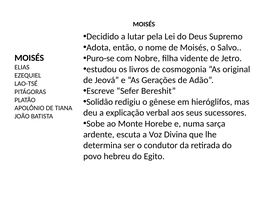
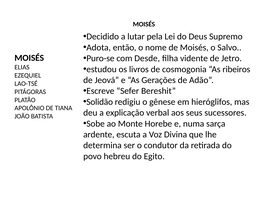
Nobre: Nobre -> Desde
original: original -> ribeiros
